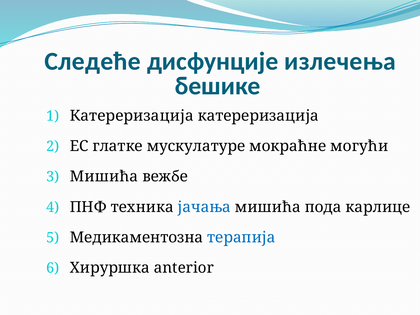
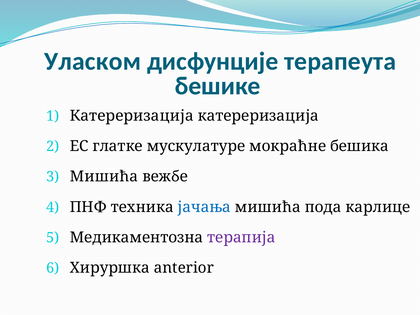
Следеће: Следеће -> Уласком
излечења: излечења -> терапеута
могући: могући -> бешика
терапија colour: blue -> purple
